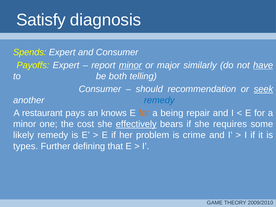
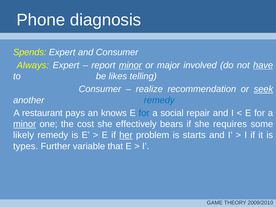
Satisfy: Satisfy -> Phone
Payoffs: Payoffs -> Always
similarly: similarly -> involved
both: both -> likes
should: should -> realize
for at (144, 113) colour: orange -> blue
being: being -> social
minor at (25, 124) underline: none -> present
effectively underline: present -> none
her underline: none -> present
crime: crime -> starts
defining: defining -> variable
